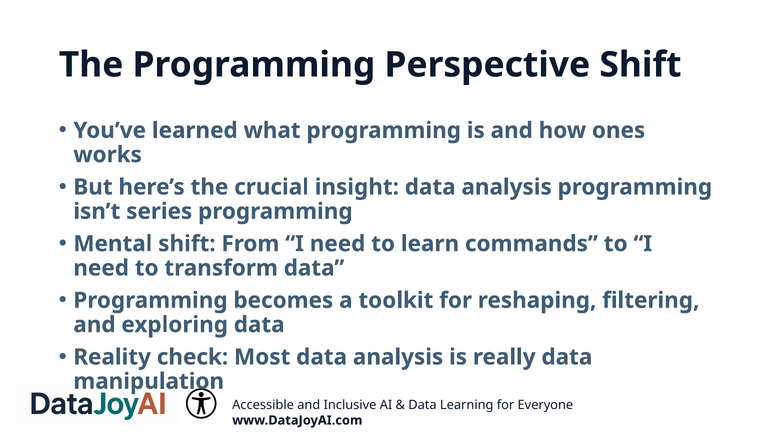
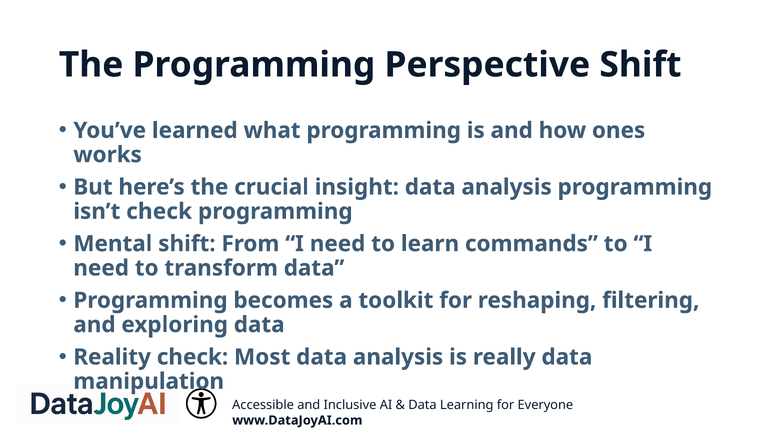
isn’t series: series -> check
